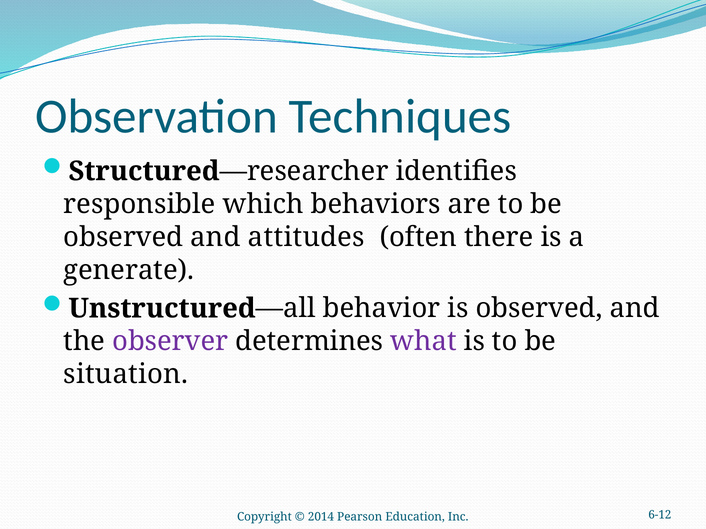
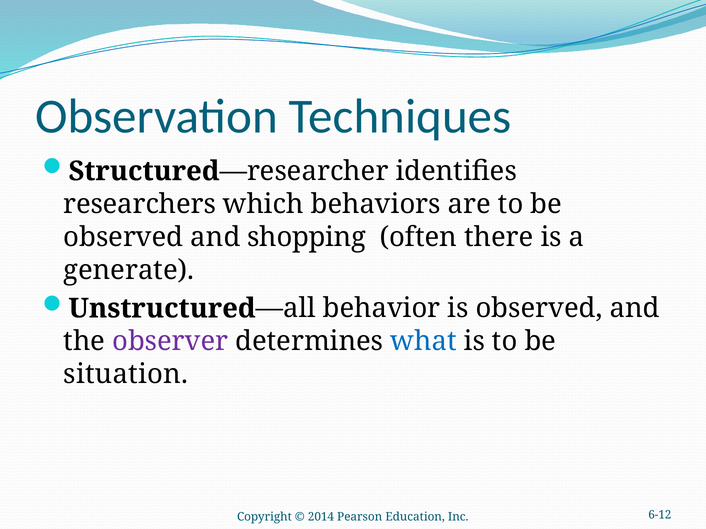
responsible: responsible -> researchers
attitudes: attitudes -> shopping
what colour: purple -> blue
